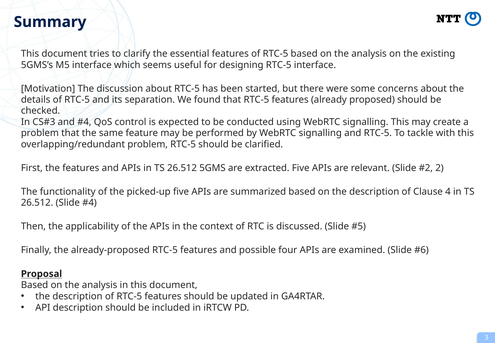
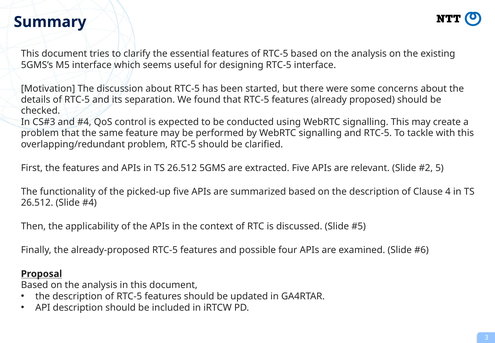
2: 2 -> 5
